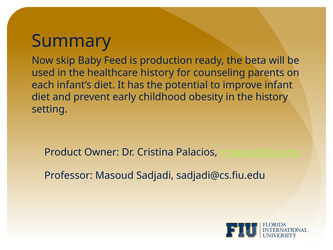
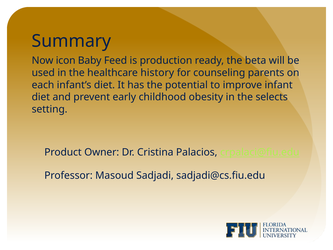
skip: skip -> icon
the history: history -> selects
